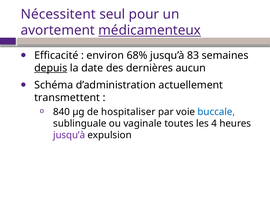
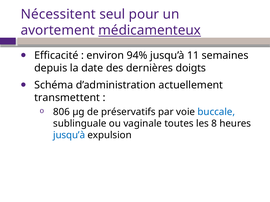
68%: 68% -> 94%
83: 83 -> 11
depuis underline: present -> none
aucun: aucun -> doigts
840: 840 -> 806
hospitaliser: hospitaliser -> préservatifs
4: 4 -> 8
jusqu’à at (69, 136) colour: purple -> blue
